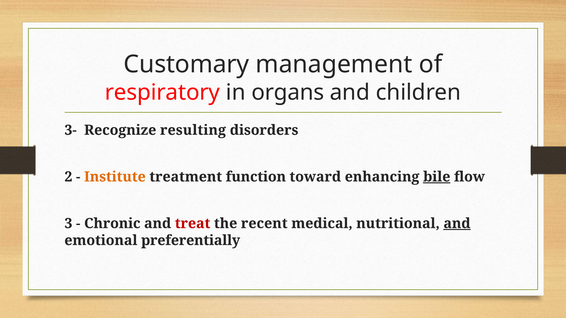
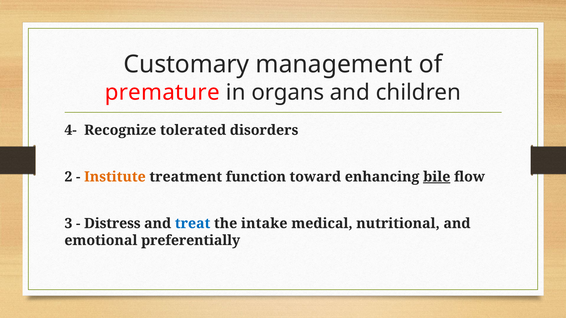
respiratory: respiratory -> premature
3-: 3- -> 4-
resulting: resulting -> tolerated
Chronic: Chronic -> Distress
treat colour: red -> blue
recent: recent -> intake
and at (457, 224) underline: present -> none
